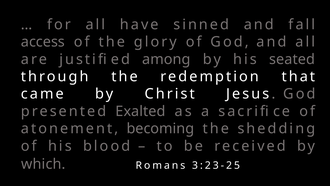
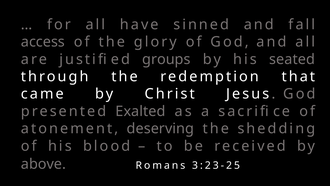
among: among -> groups
becoming: becoming -> deserving
which: which -> above
